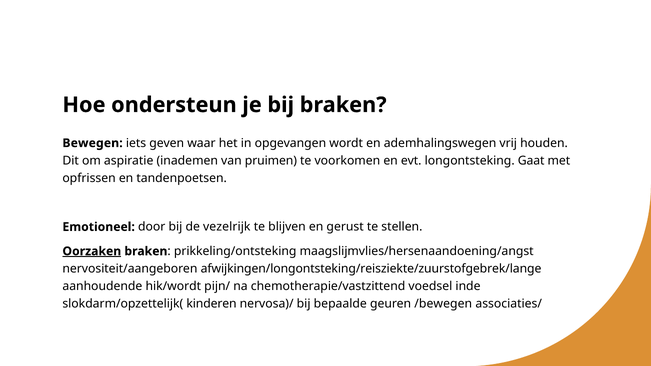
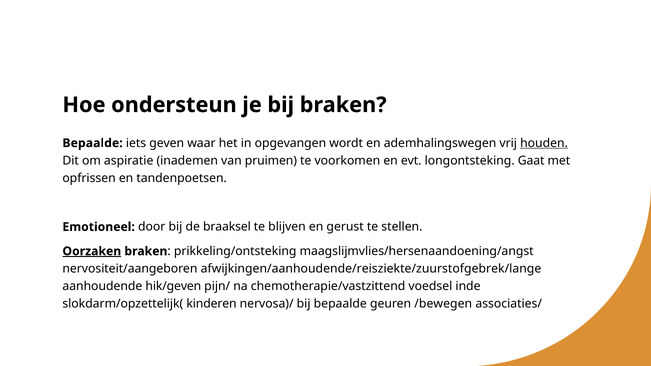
Bewegen at (93, 143): Bewegen -> Bepaalde
houden underline: none -> present
vezelrijk: vezelrijk -> braaksel
afwijkingen/longontsteking/reisziekte/zuurstofgebrek/lange: afwijkingen/longontsteking/reisziekte/zuurstofgebrek/lange -> afwijkingen/aanhoudende/reisziekte/zuurstofgebrek/lange
hik/wordt: hik/wordt -> hik/geven
